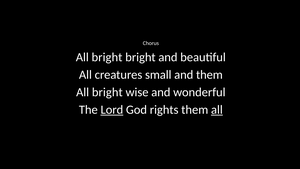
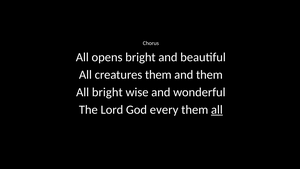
bright at (107, 57): bright -> opens
creatures small: small -> them
Lord underline: present -> none
rights: rights -> every
